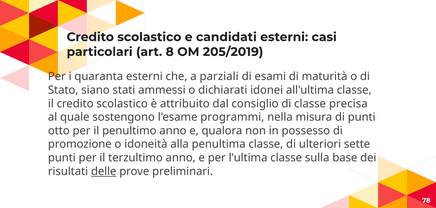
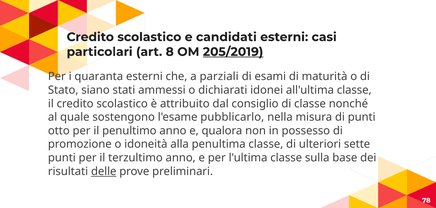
205/2019 underline: none -> present
precisa: precisa -> nonché
programmi: programmi -> pubblicarlo
